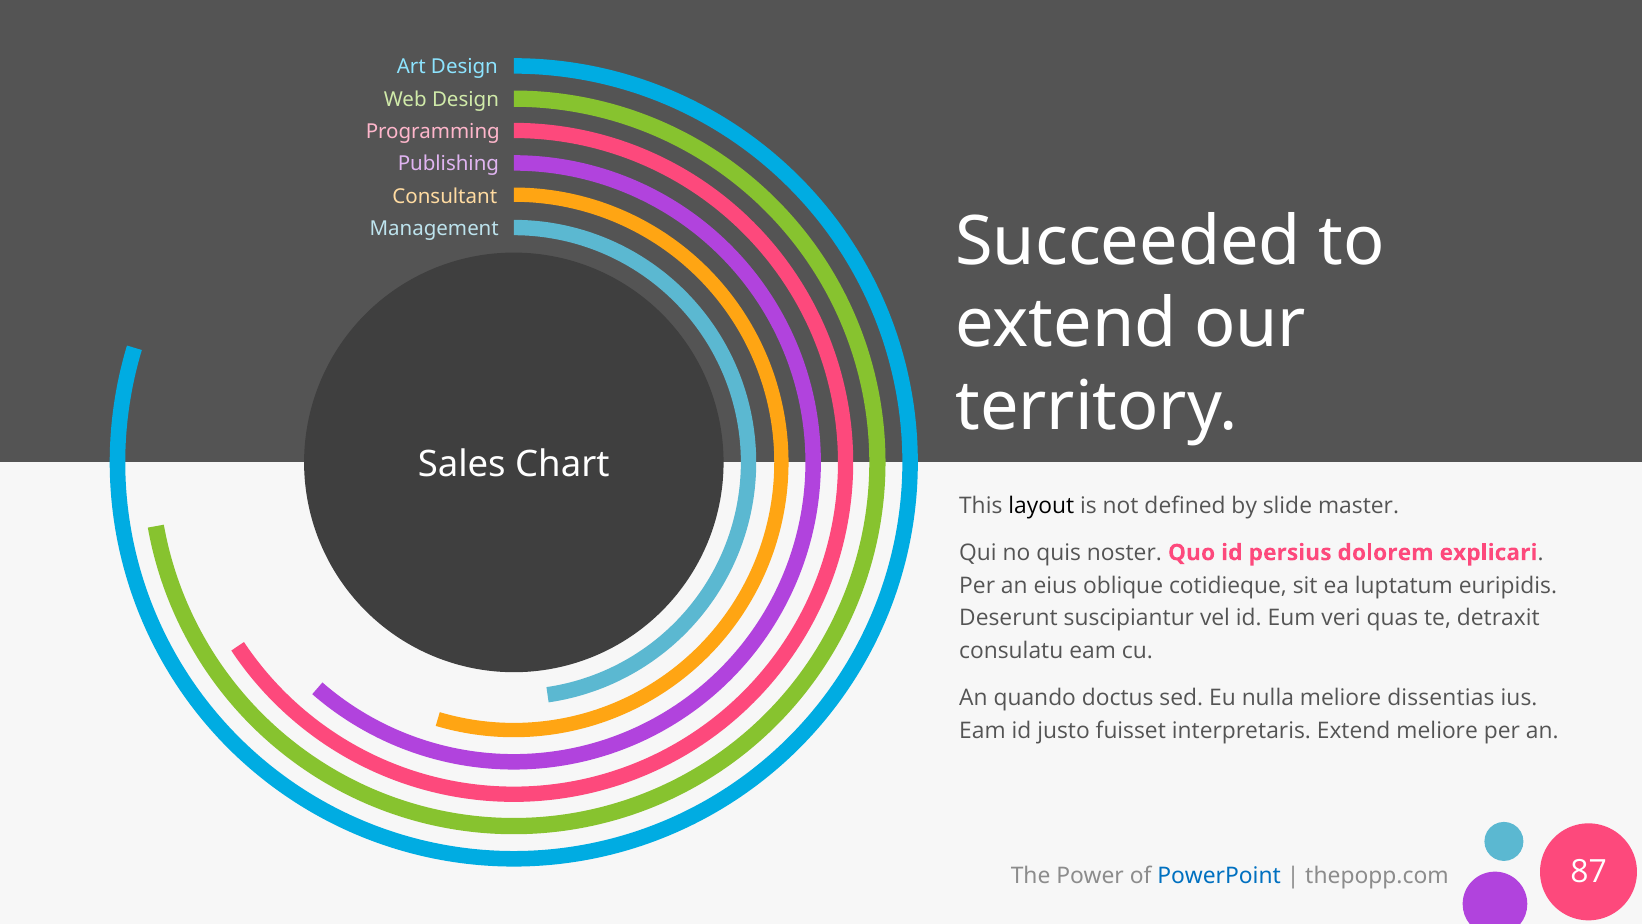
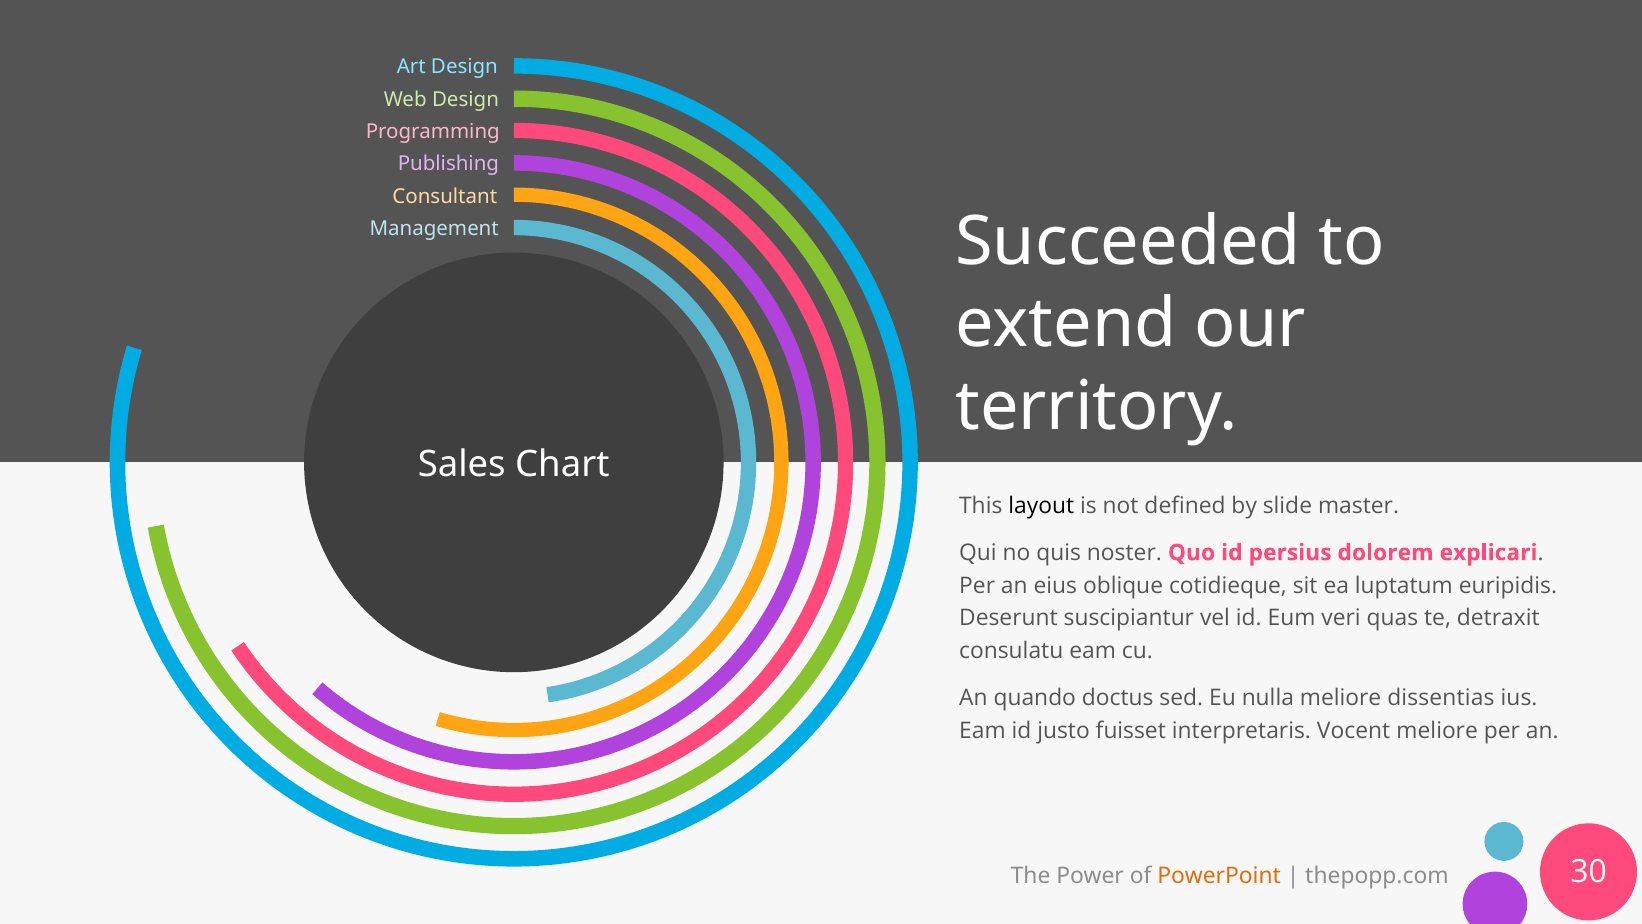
interpretaris Extend: Extend -> Vocent
PowerPoint colour: blue -> orange
87: 87 -> 30
